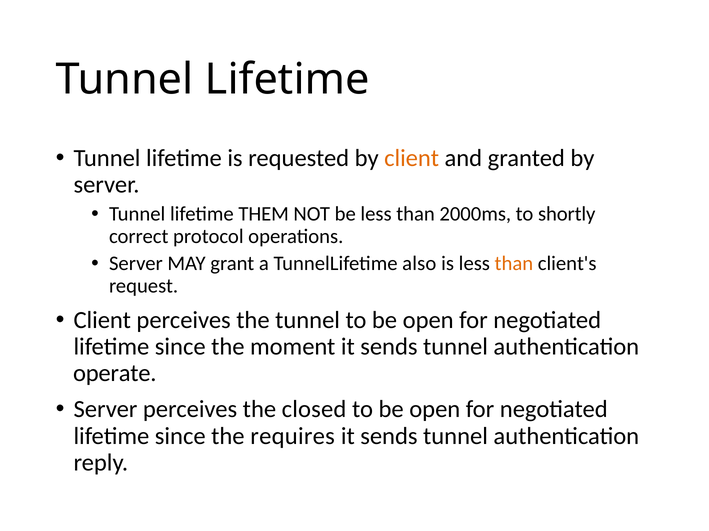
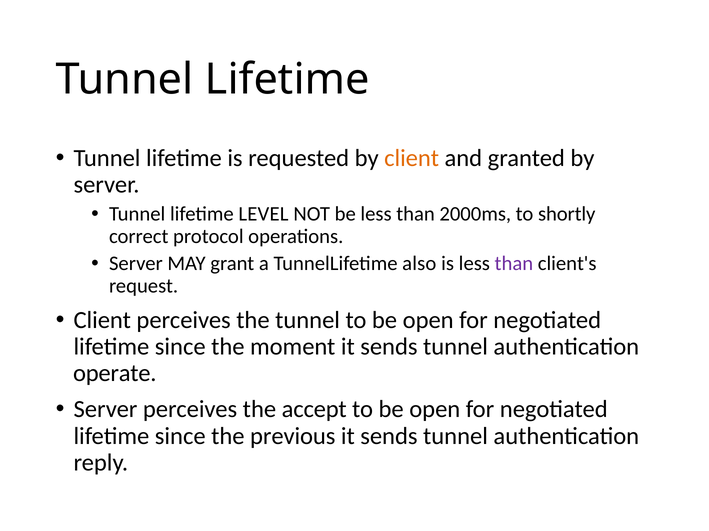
THEM: THEM -> LEVEL
than at (514, 264) colour: orange -> purple
closed: closed -> accept
requires: requires -> previous
